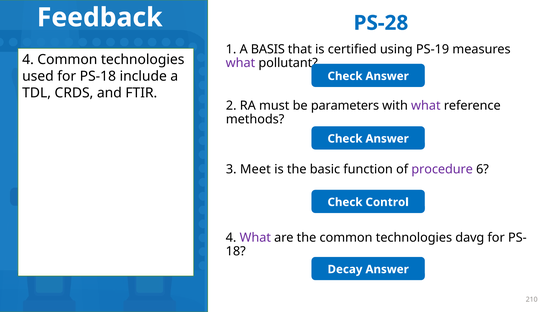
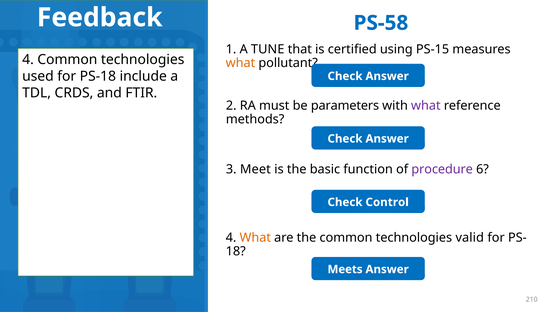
PS-28: PS-28 -> PS-58
A BASIS: BASIS -> TUNE
PS-19: PS-19 -> PS-15
what at (240, 63) colour: purple -> orange
What at (255, 237) colour: purple -> orange
davg: davg -> valid
Decay at (345, 269): Decay -> Meets
